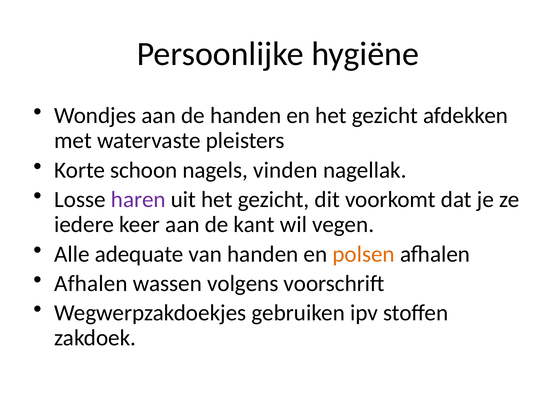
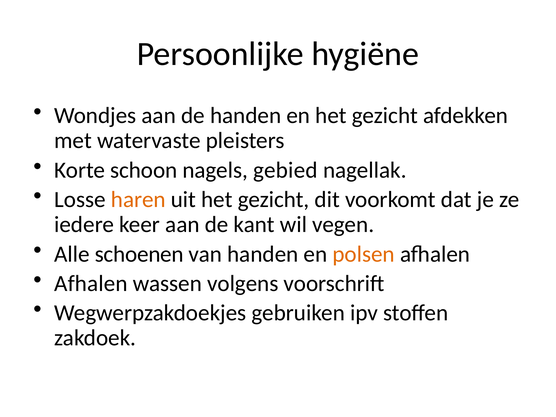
vinden: vinden -> gebied
haren colour: purple -> orange
adequate: adequate -> schoenen
